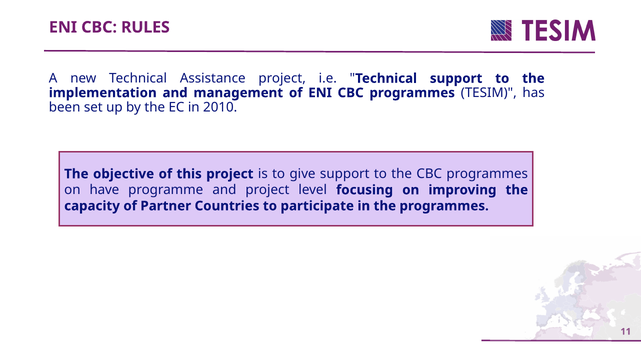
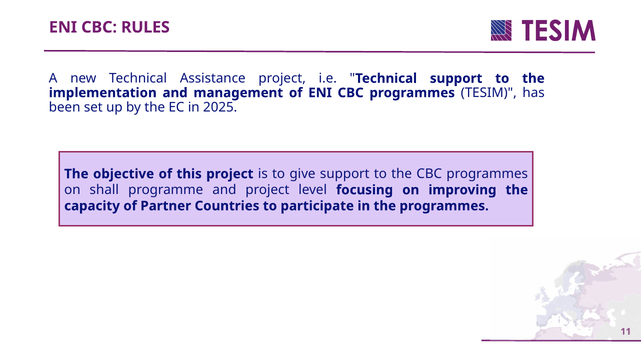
2010: 2010 -> 2025
have: have -> shall
